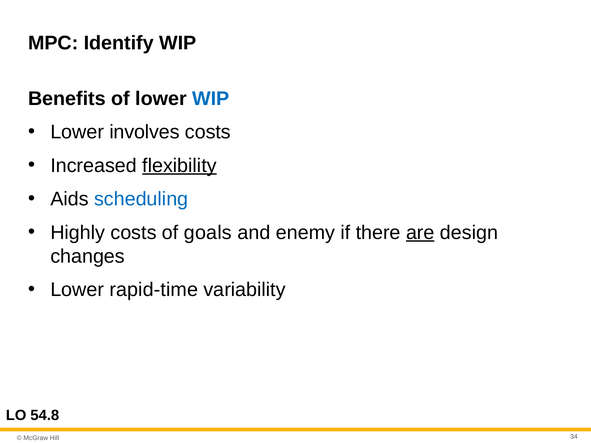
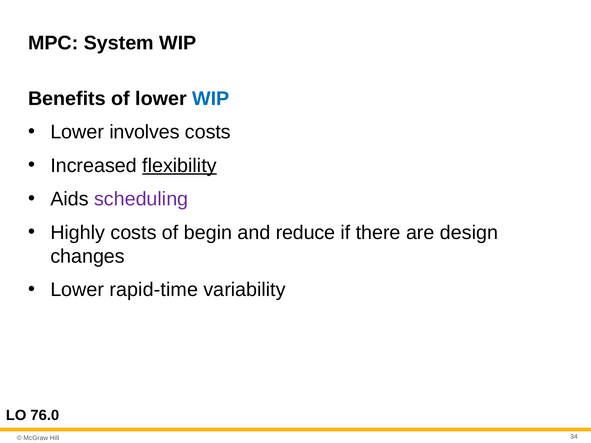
Identify: Identify -> System
scheduling colour: blue -> purple
goals: goals -> begin
enemy: enemy -> reduce
are underline: present -> none
54.8: 54.8 -> 76.0
